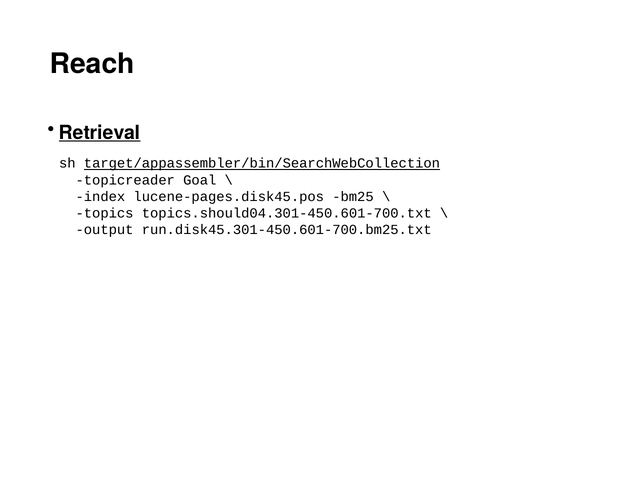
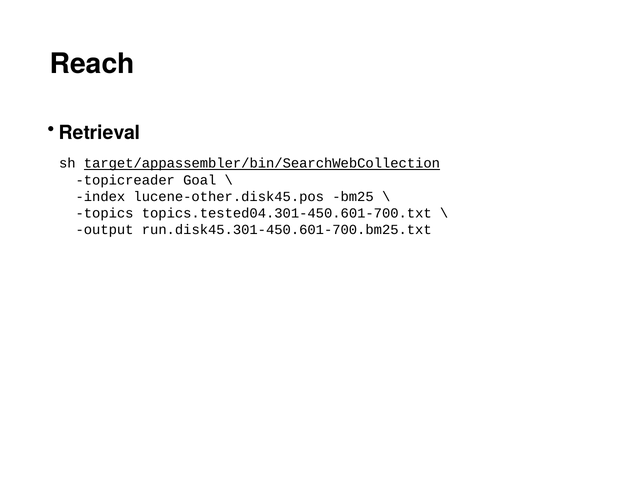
Retrieval underline: present -> none
lucene-pages.disk45.pos: lucene-pages.disk45.pos -> lucene-other.disk45.pos
topics.should04.301-450.601-700.txt: topics.should04.301-450.601-700.txt -> topics.tested04.301-450.601-700.txt
